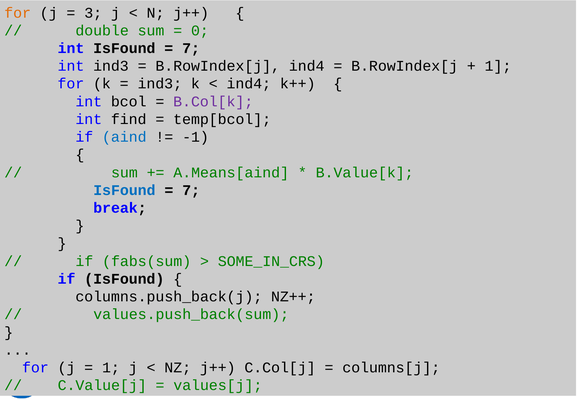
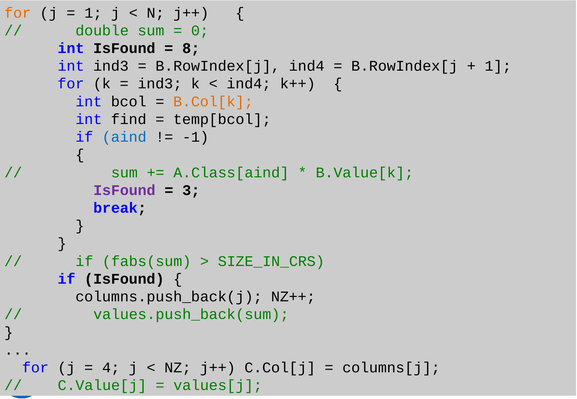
3 at (93, 13): 3 -> 1
7 at (191, 48): 7 -> 8
B.Col[k colour: purple -> orange
A.Means[aind: A.Means[aind -> A.Class[aind
IsFound at (124, 190) colour: blue -> purple
7 at (191, 190): 7 -> 3
SOME_IN_CRS: SOME_IN_CRS -> SIZE_IN_CRS
1 at (111, 368): 1 -> 4
